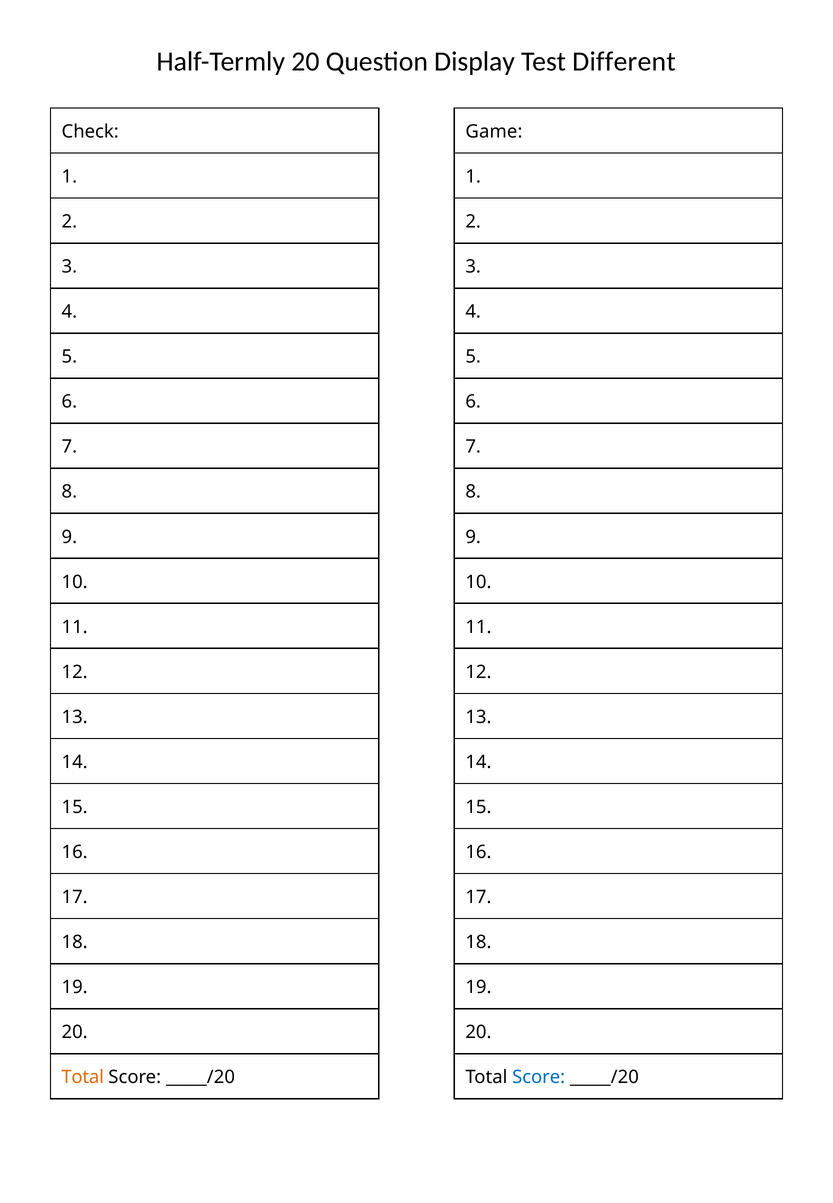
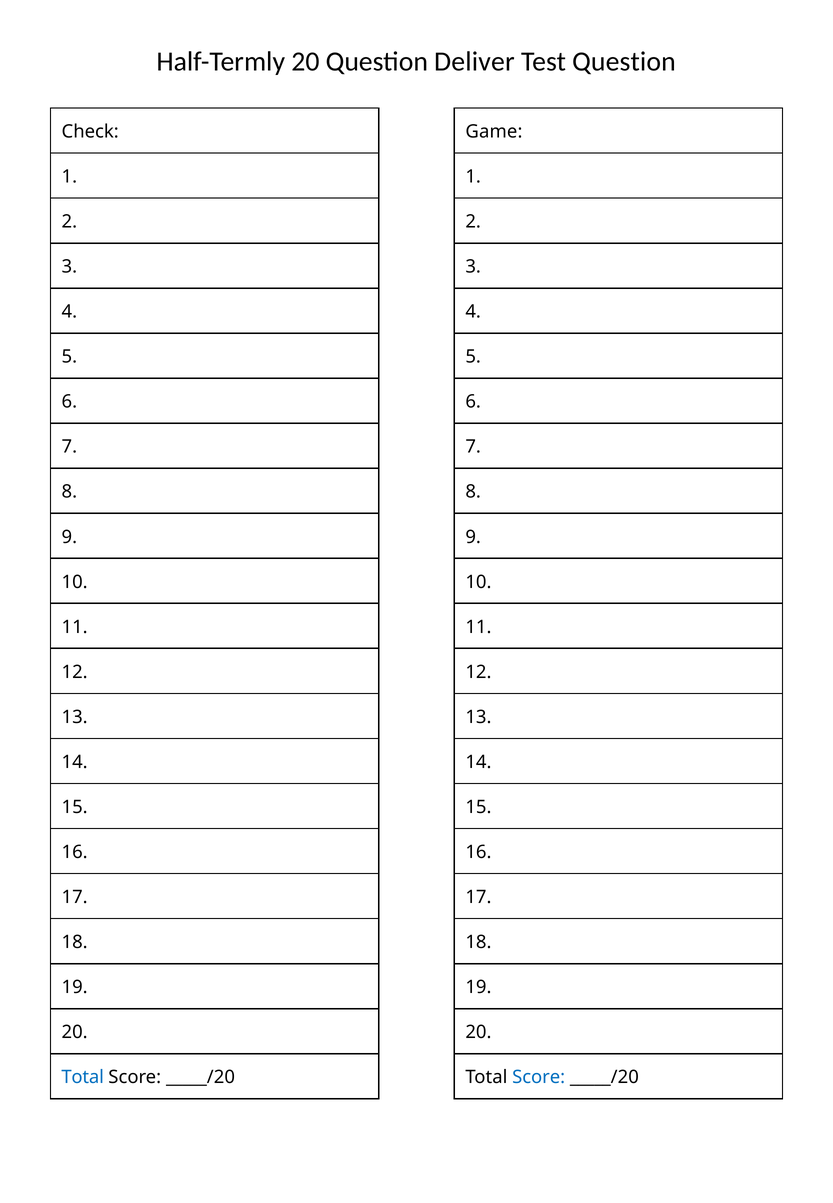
Display: Display -> Deliver
Test Different: Different -> Question
Total at (83, 1077) colour: orange -> blue
